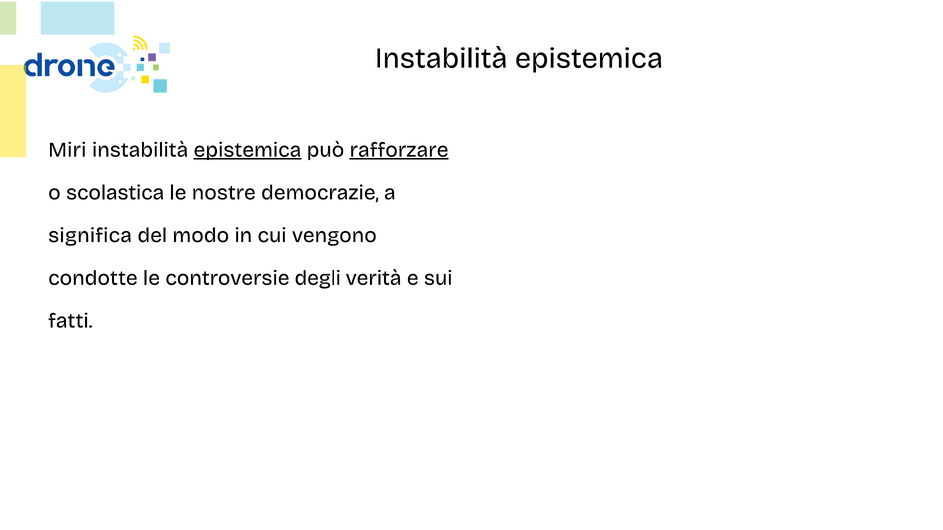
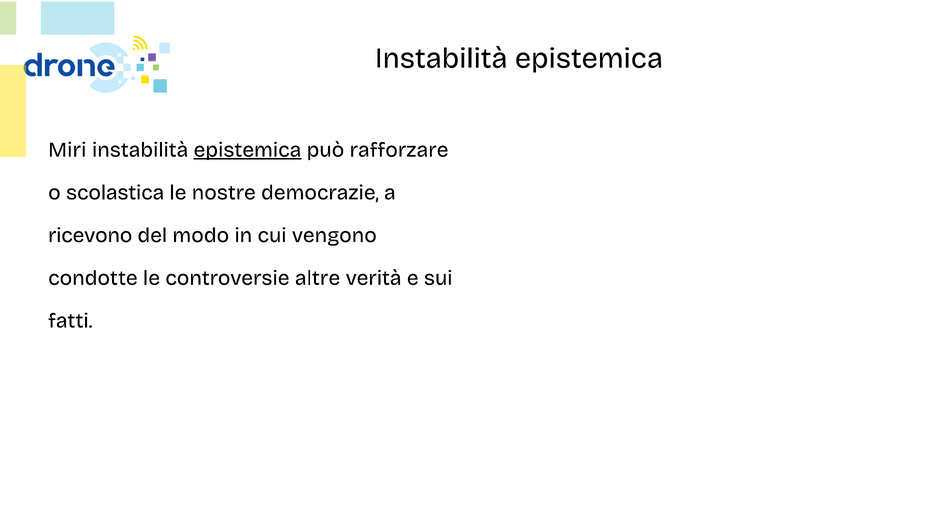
rafforzare underline: present -> none
significa: significa -> ricevono
degli: degli -> altre
